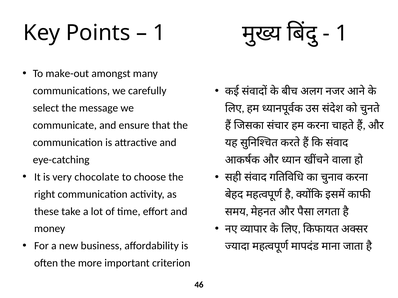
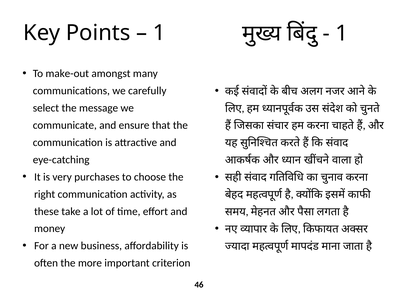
chocolate: chocolate -> purchases
